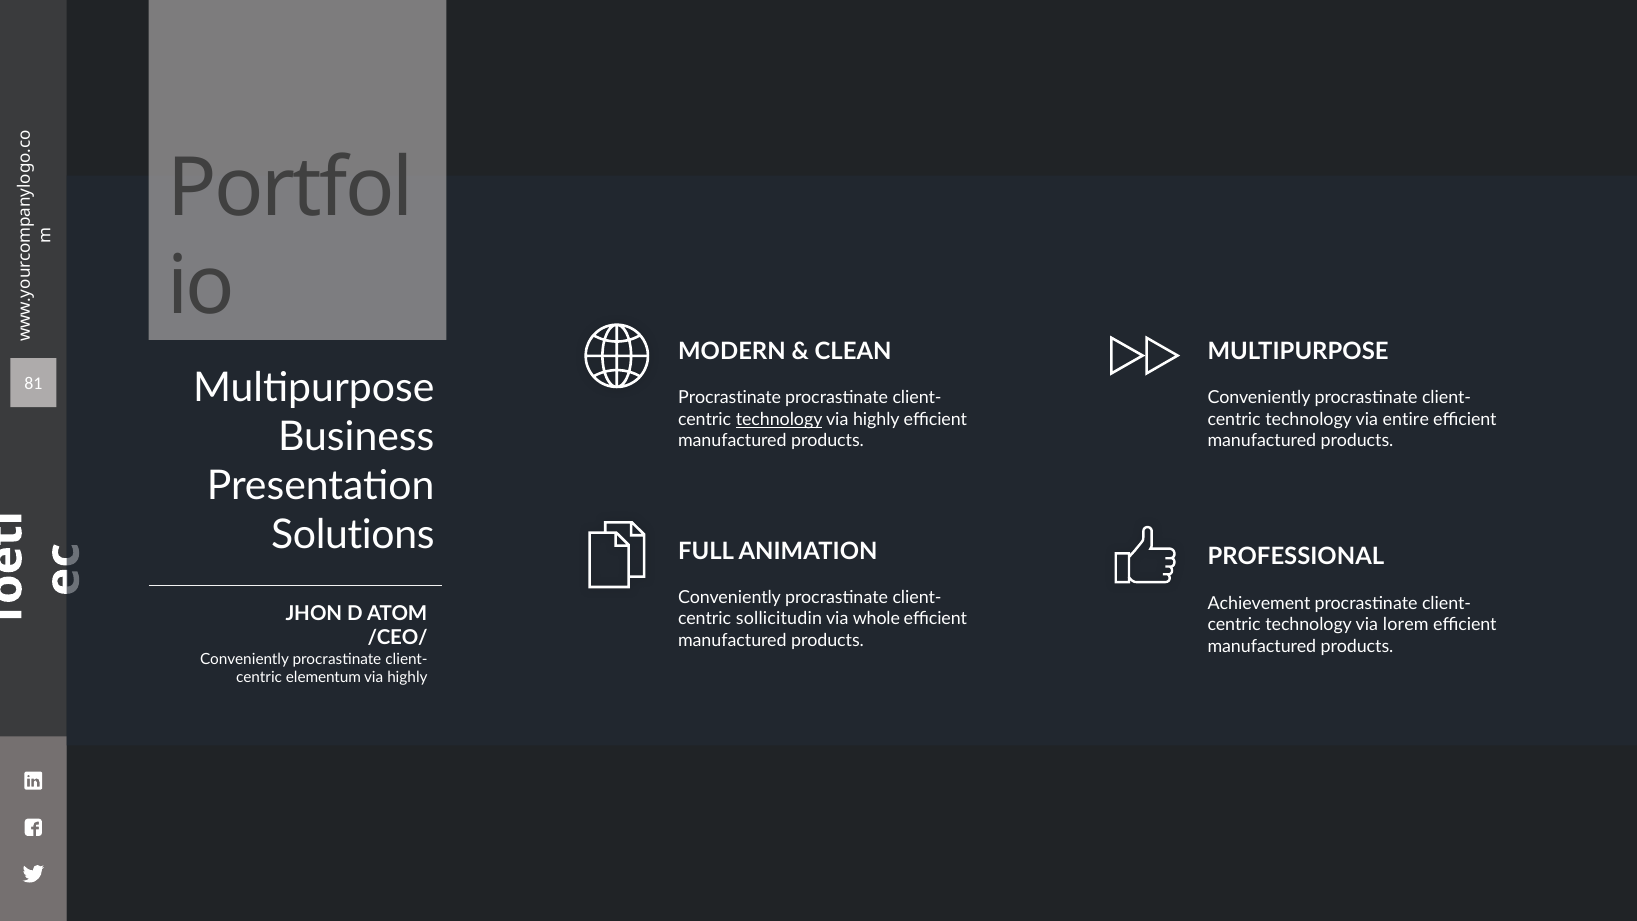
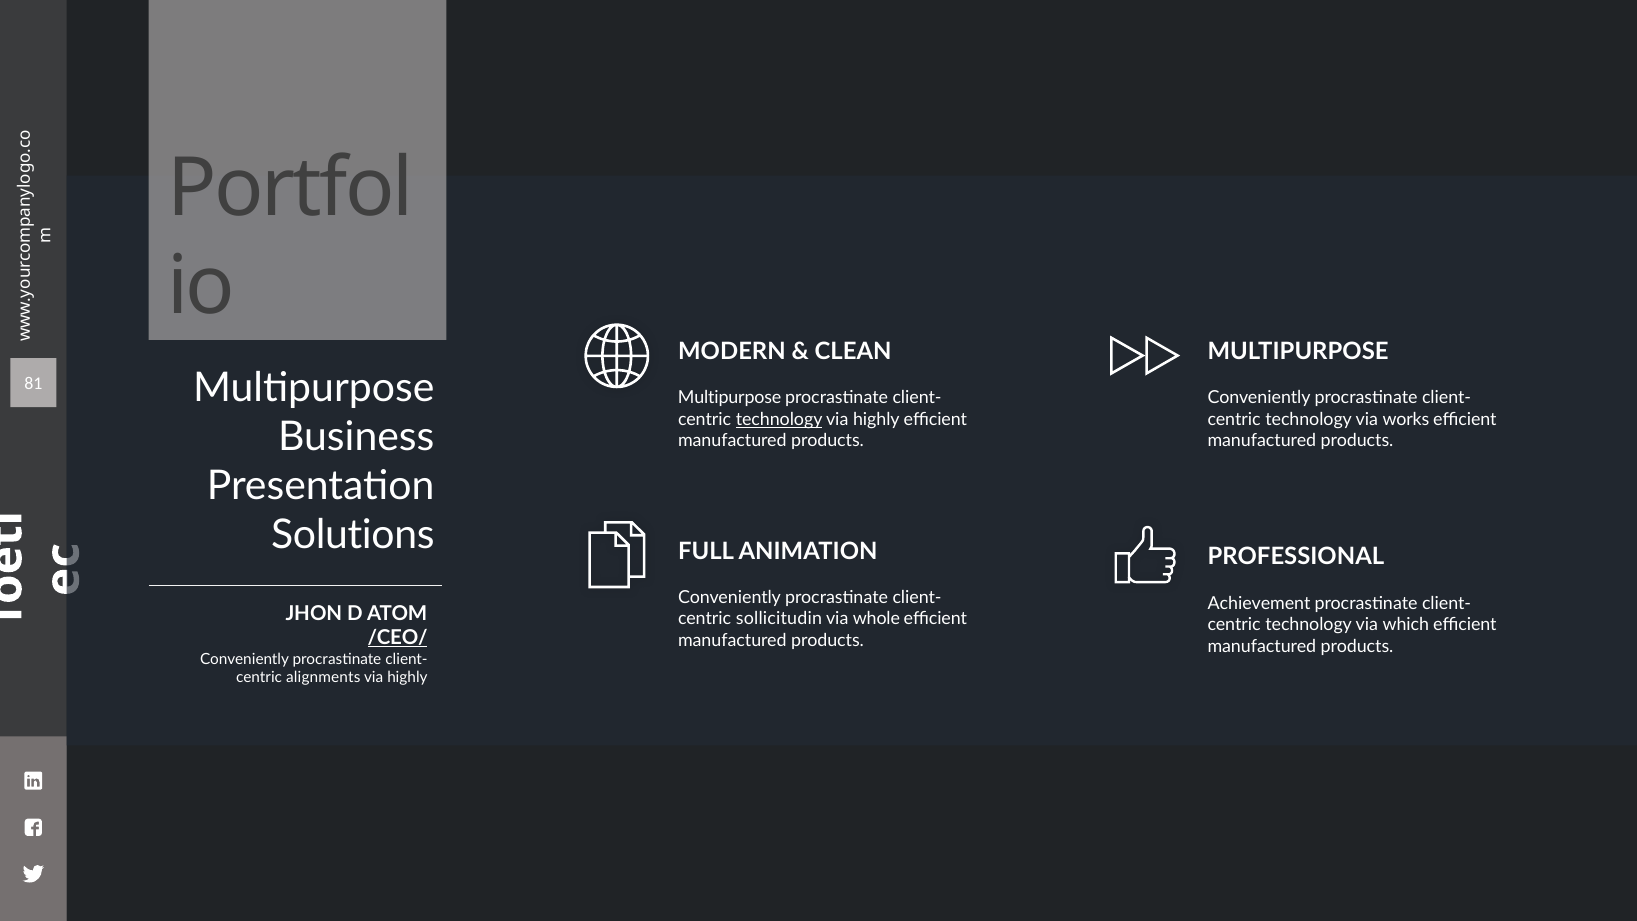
Procrastinate at (730, 398): Procrastinate -> Multipurpose
entire: entire -> works
lorem: lorem -> which
/CEO/ underline: none -> present
elementum: elementum -> alignments
